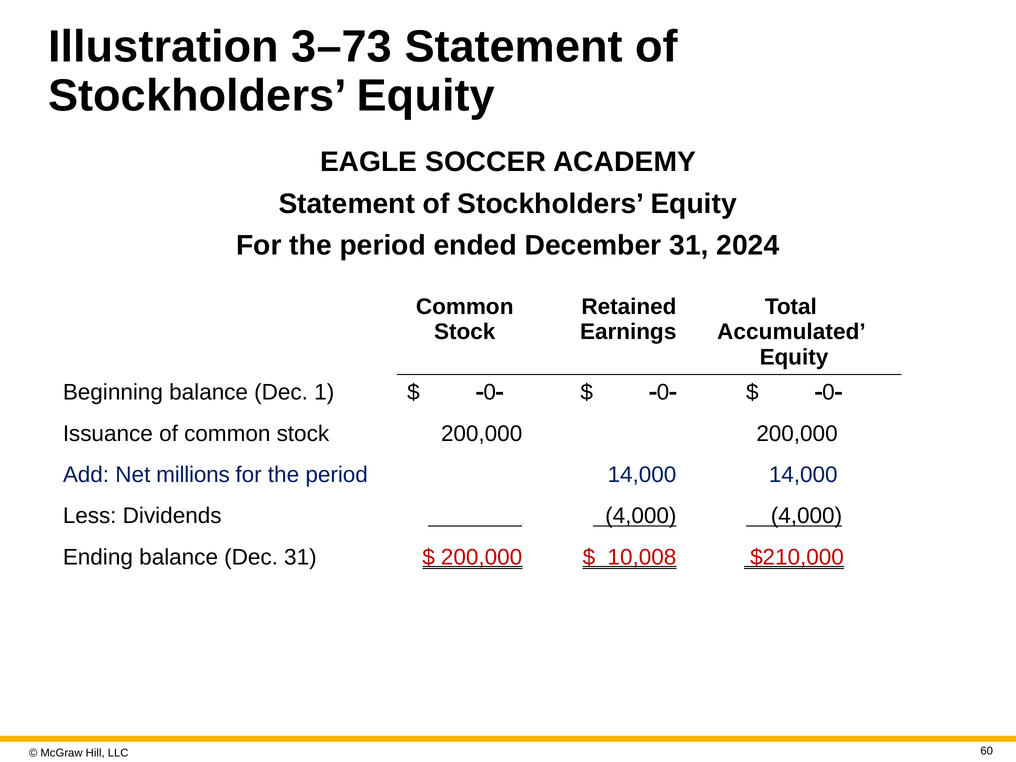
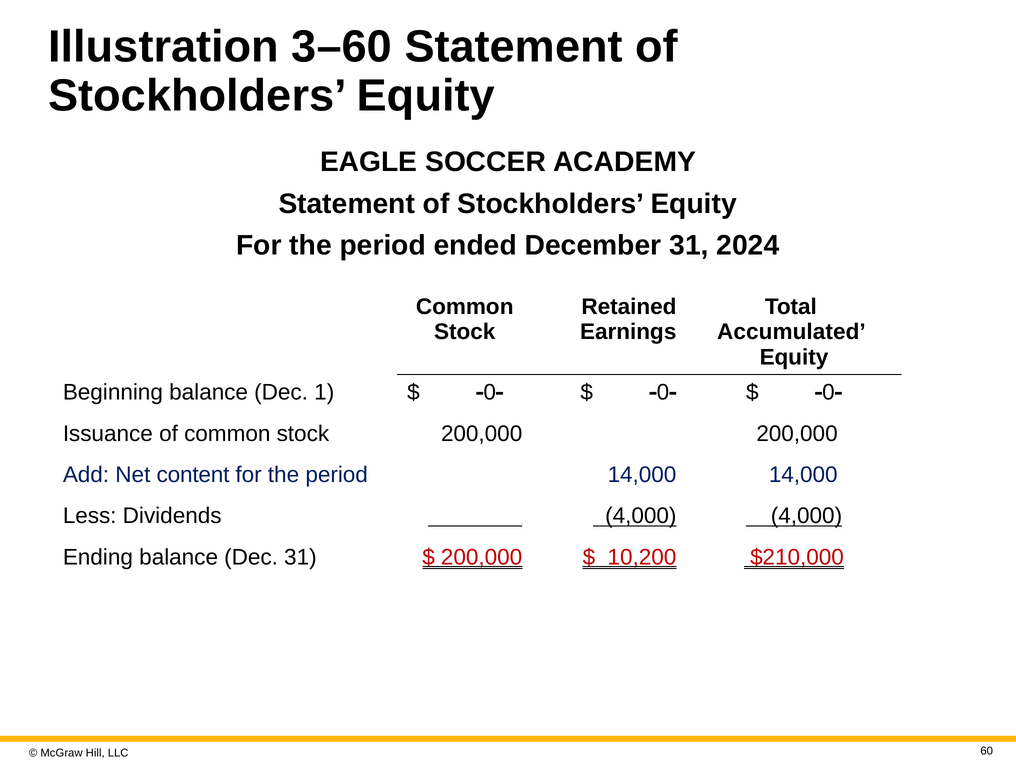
3–73: 3–73 -> 3–60
millions: millions -> content
10,008: 10,008 -> 10,200
